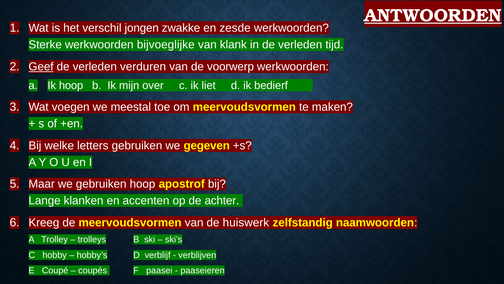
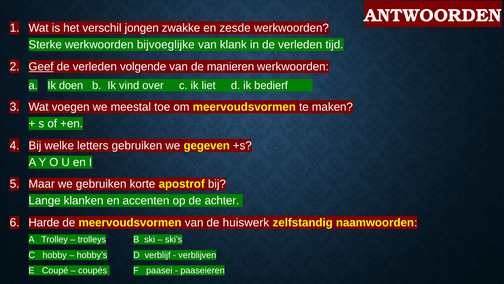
ANTWOORDEN underline: present -> none
verduren: verduren -> volgende
voorwerp: voorwerp -> manieren
Ik hoop: hoop -> doen
mijn: mijn -> vind
gebruiken hoop: hoop -> korte
Kreeg: Kreeg -> Harde
